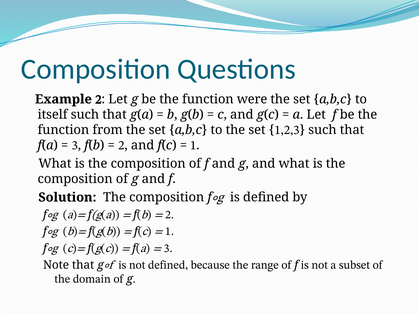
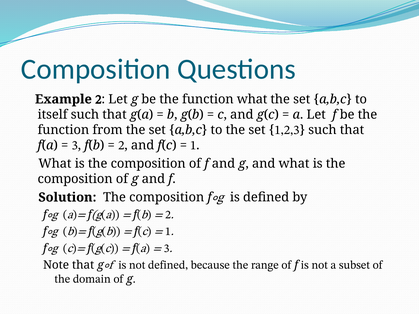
function were: were -> what
